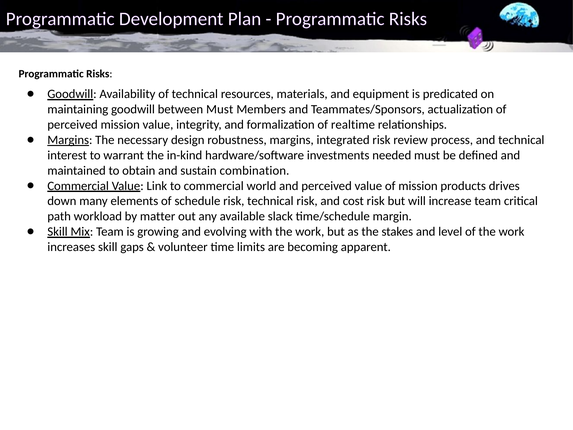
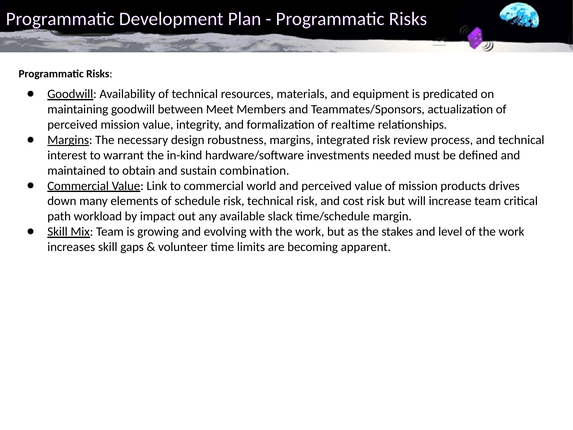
between Must: Must -> Meet
matter: matter -> impact
